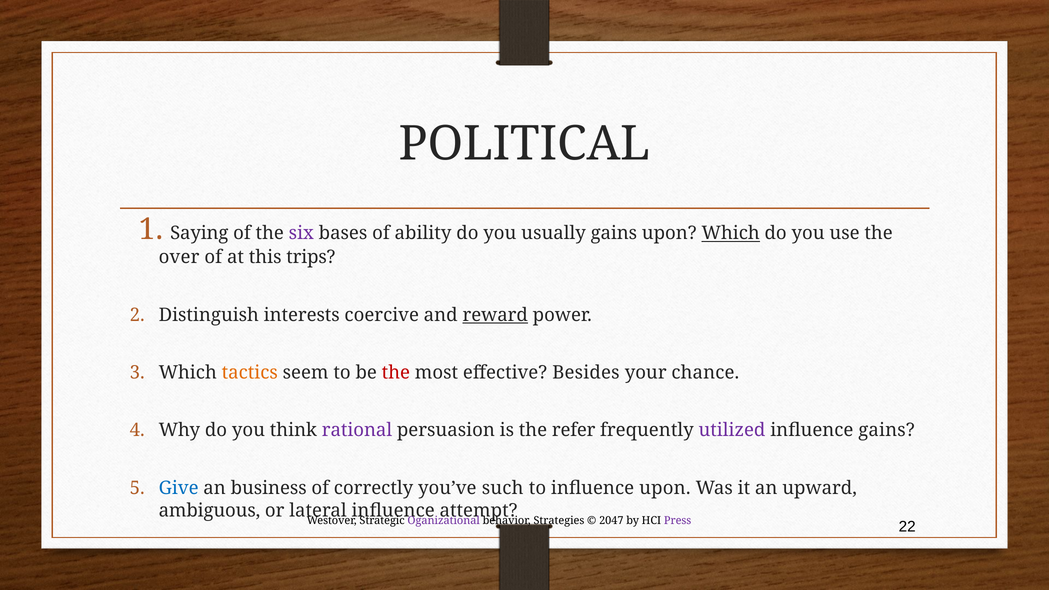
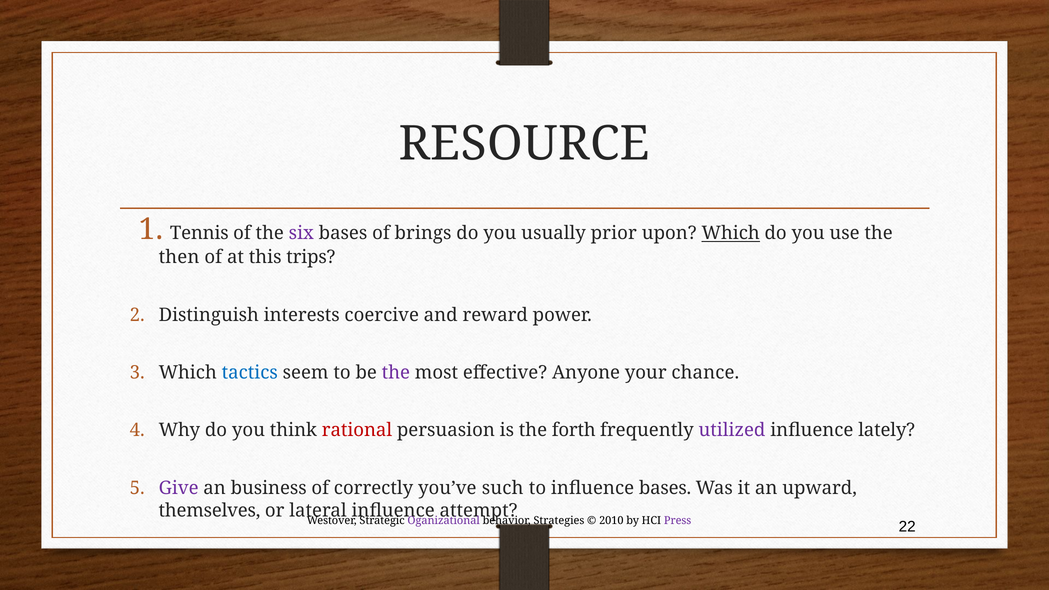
POLITICAL: POLITICAL -> RESOURCE
Saying: Saying -> Tennis
ability: ability -> brings
usually gains: gains -> prior
over: over -> then
reward underline: present -> none
tactics colour: orange -> blue
the at (396, 373) colour: red -> purple
Besides: Besides -> Anyone
rational colour: purple -> red
refer: refer -> forth
influence gains: gains -> lately
Give colour: blue -> purple
influence upon: upon -> bases
ambiguous: ambiguous -> themselves
2047: 2047 -> 2010
